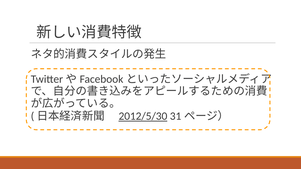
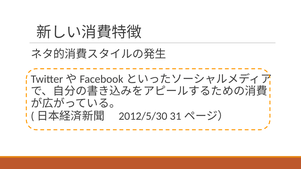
2012/5/30 underline: present -> none
